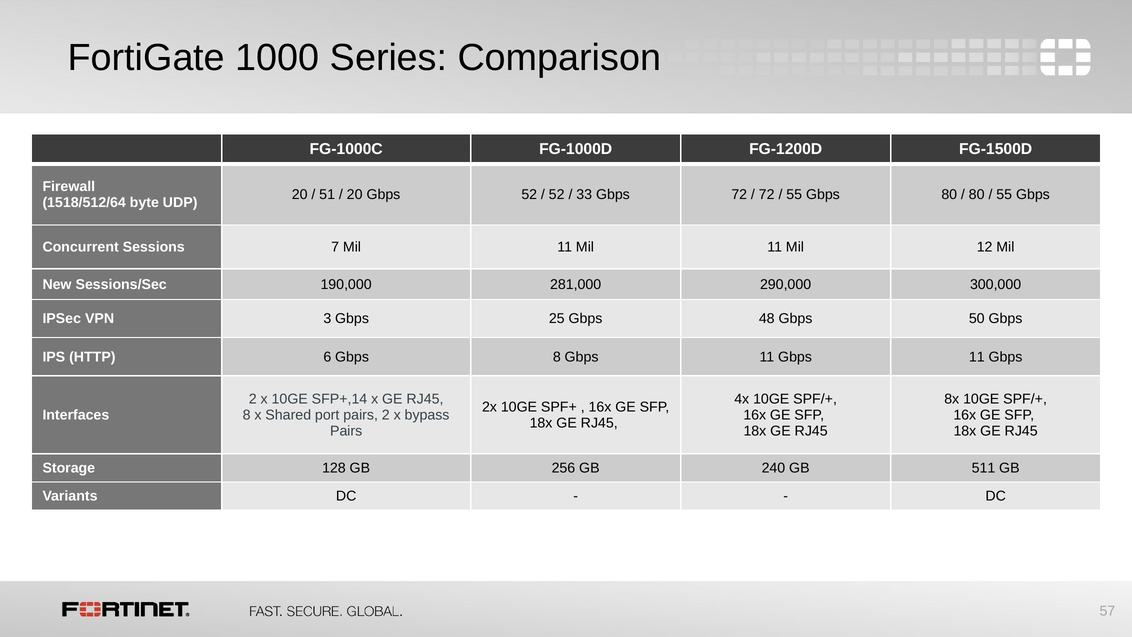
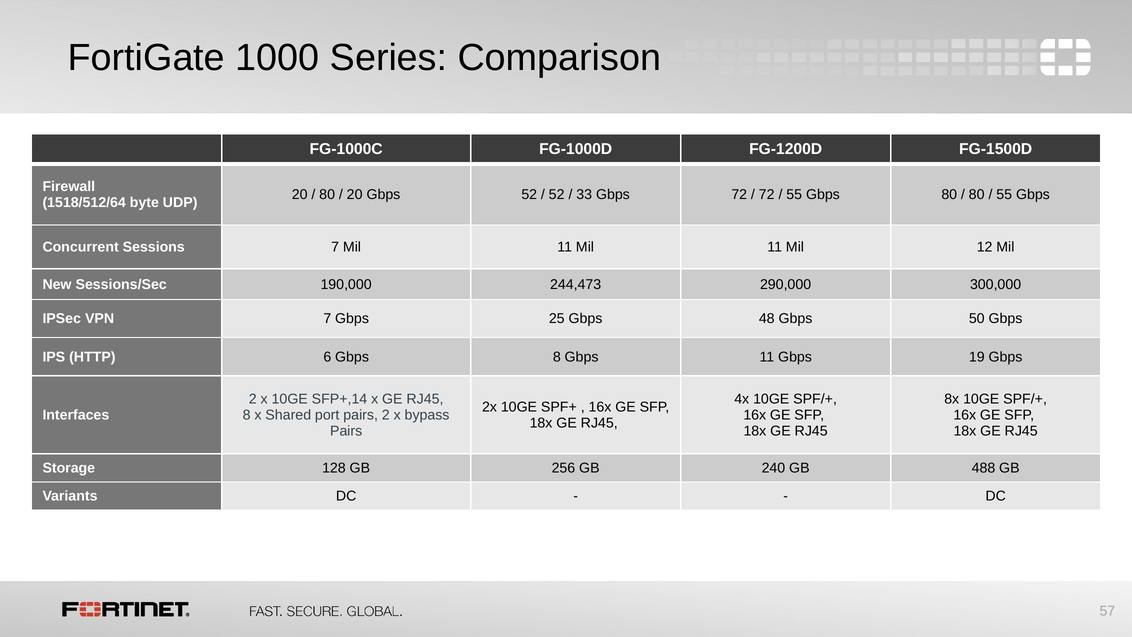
51 at (327, 195): 51 -> 80
281,000: 281,000 -> 244,473
VPN 3: 3 -> 7
11 Gbps 11: 11 -> 19
511: 511 -> 488
